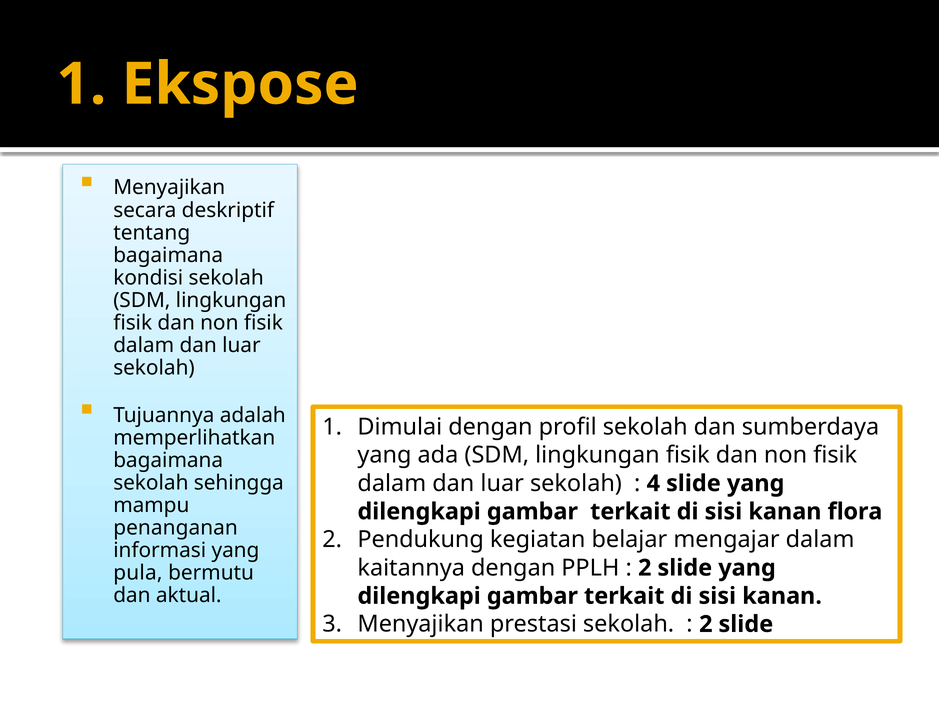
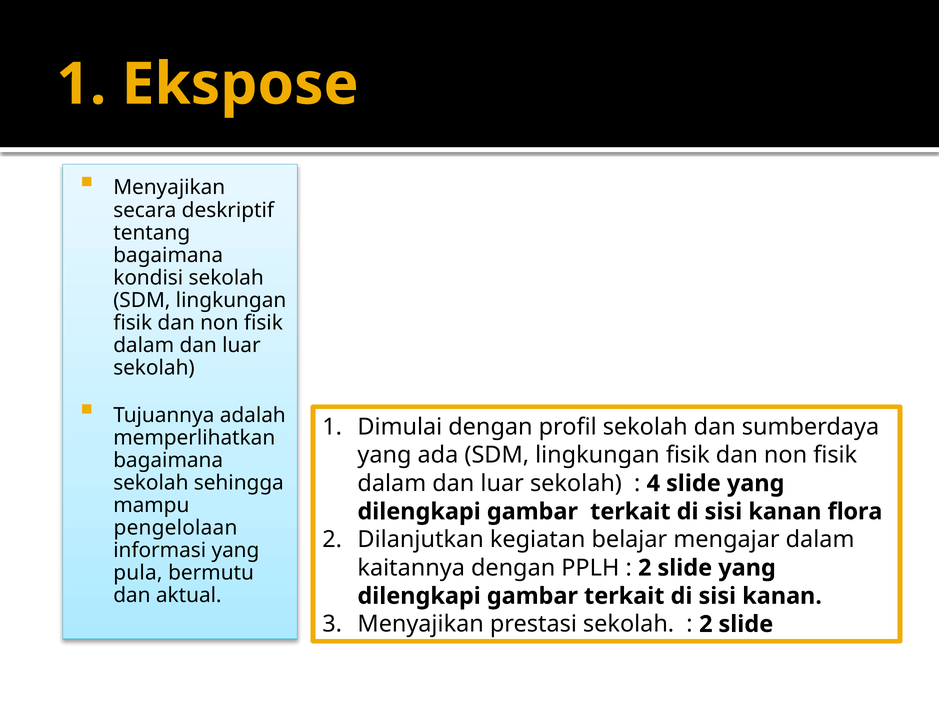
penanganan: penanganan -> pengelolaan
Pendukung: Pendukung -> Dilanjutkan
